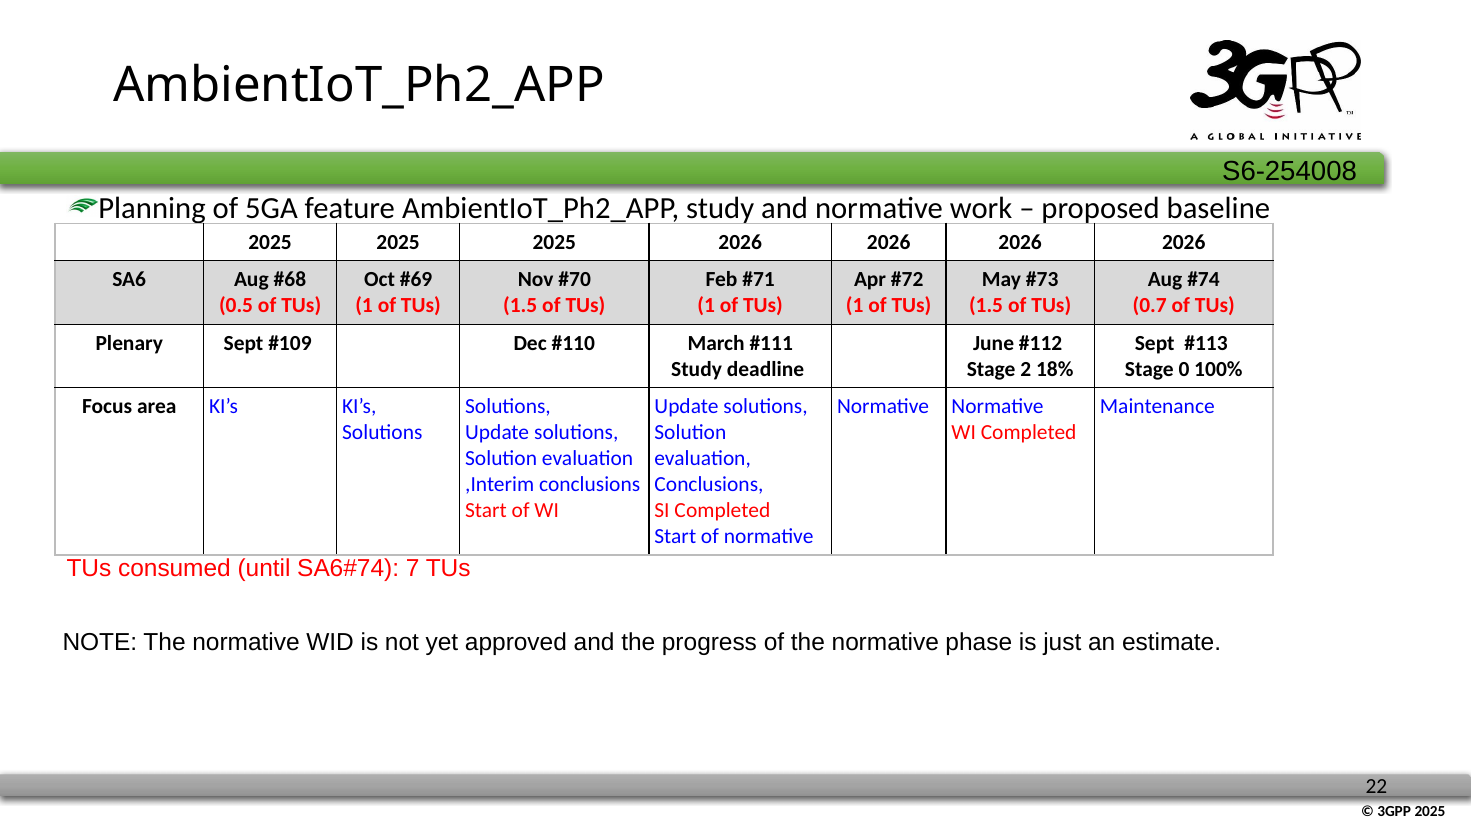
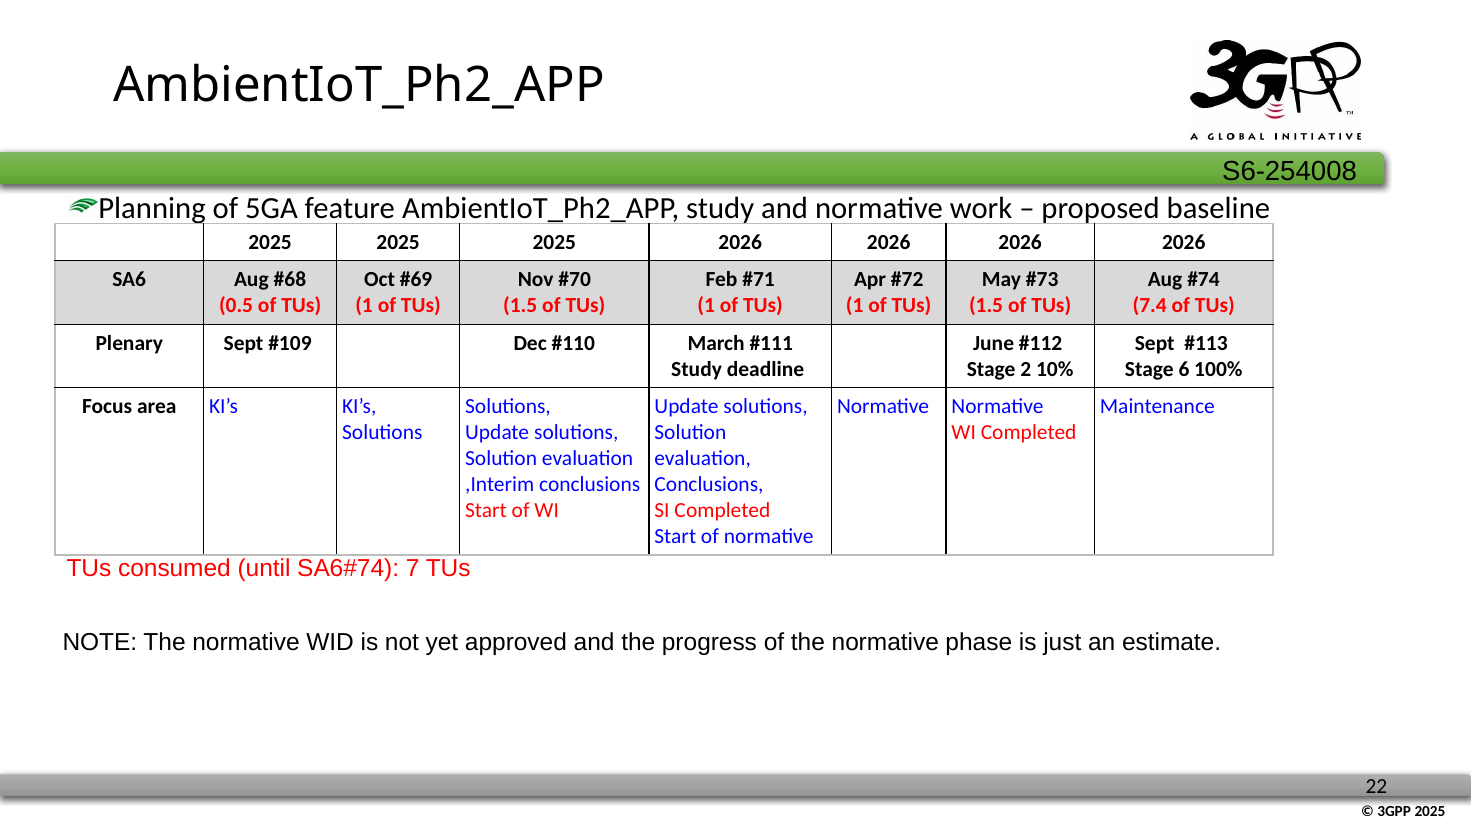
0.7: 0.7 -> 7.4
18%: 18% -> 10%
0: 0 -> 6
